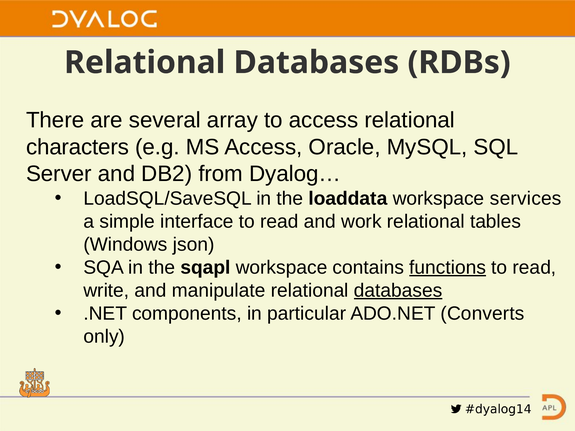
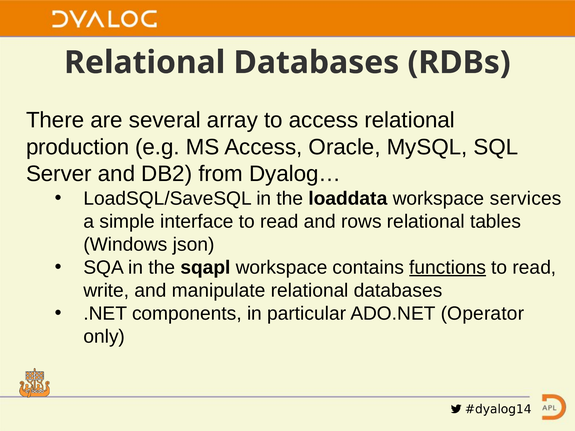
characters: characters -> production
work: work -> rows
databases at (398, 291) underline: present -> none
Converts: Converts -> Operator
